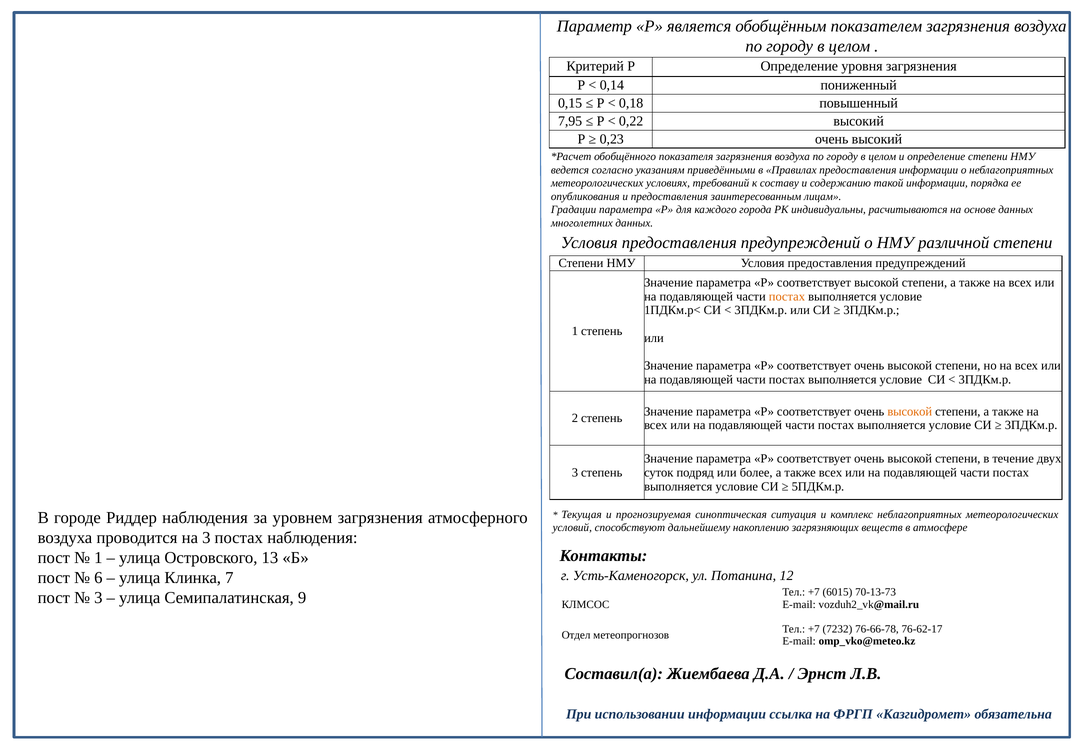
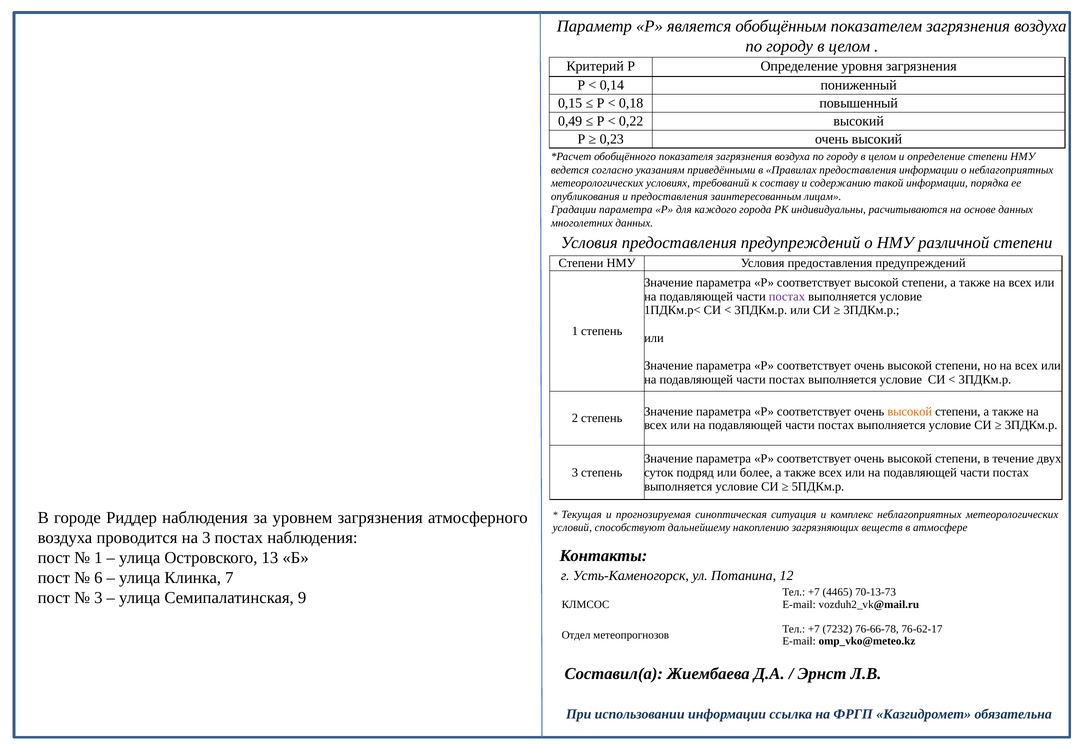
7,95: 7,95 -> 0,49
постах at (787, 297) colour: orange -> purple
6015: 6015 -> 4465
